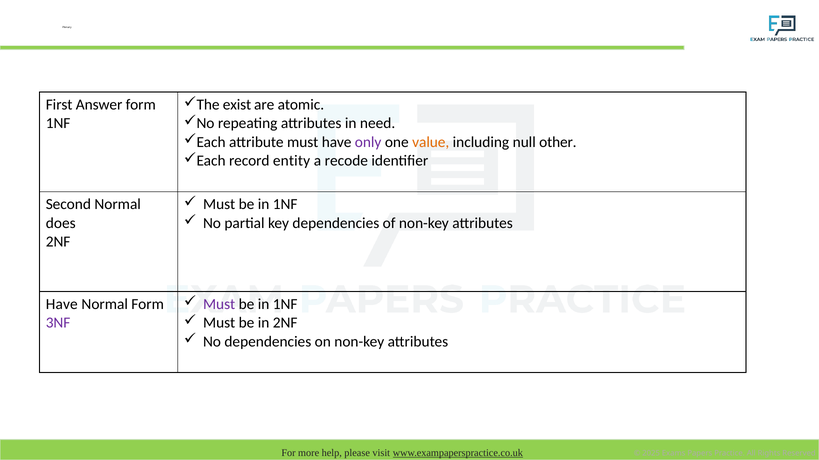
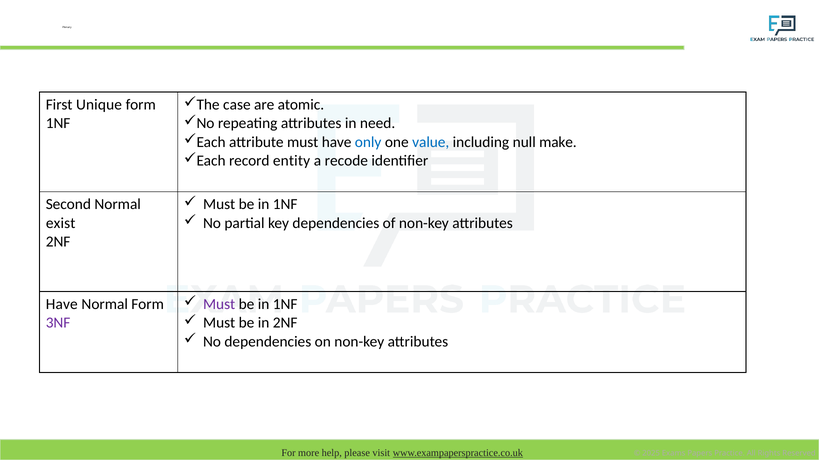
exist: exist -> case
Answer: Answer -> Unique
only colour: purple -> blue
value colour: orange -> blue
other: other -> make
does: does -> exist
